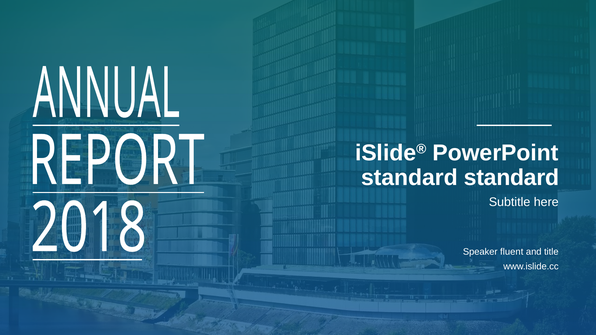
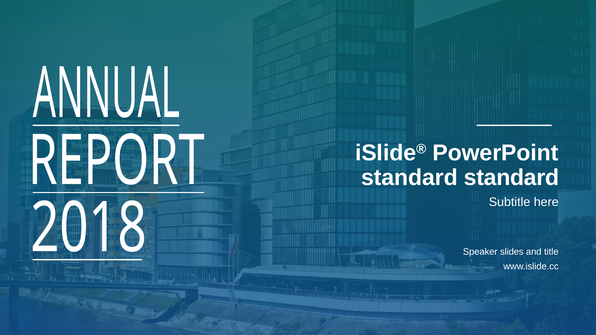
fluent: fluent -> slides
